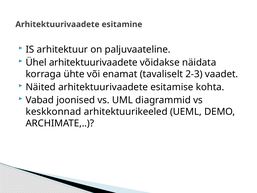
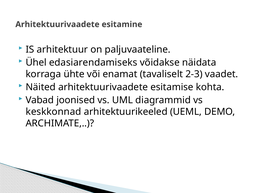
Ühel arhitektuurivaadete: arhitektuurivaadete -> edasiarendamiseks
